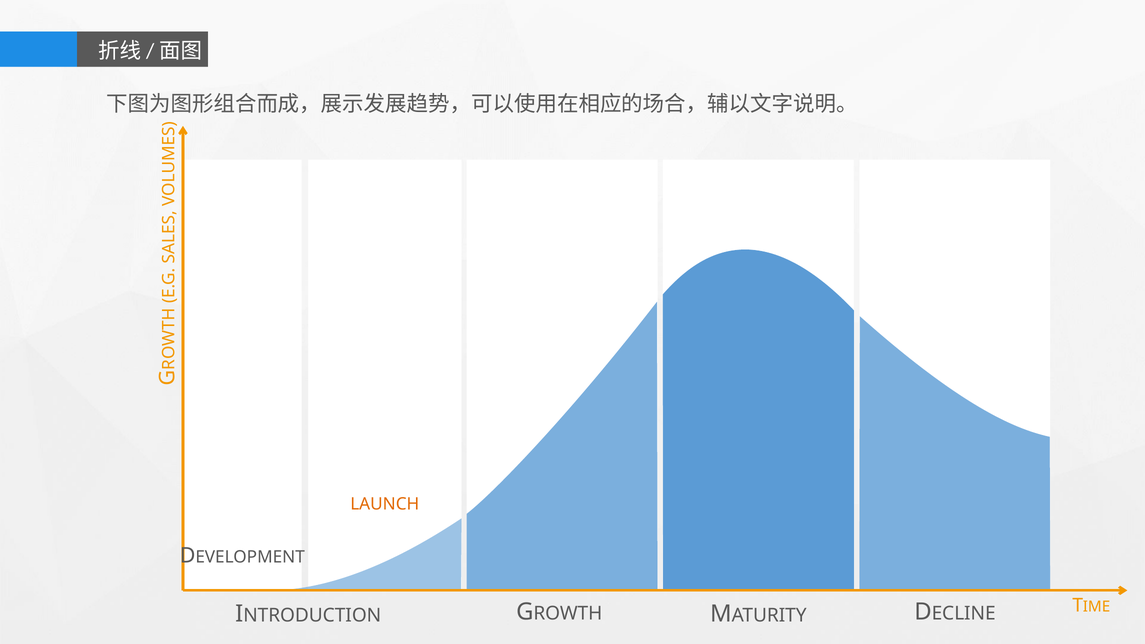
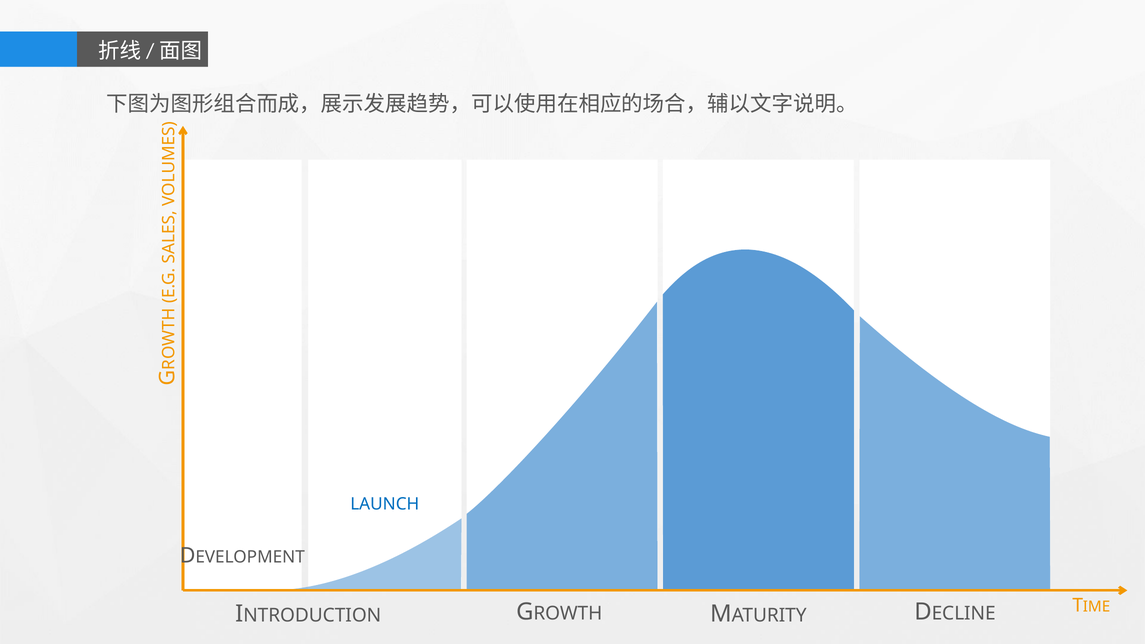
LAUNCH colour: orange -> blue
